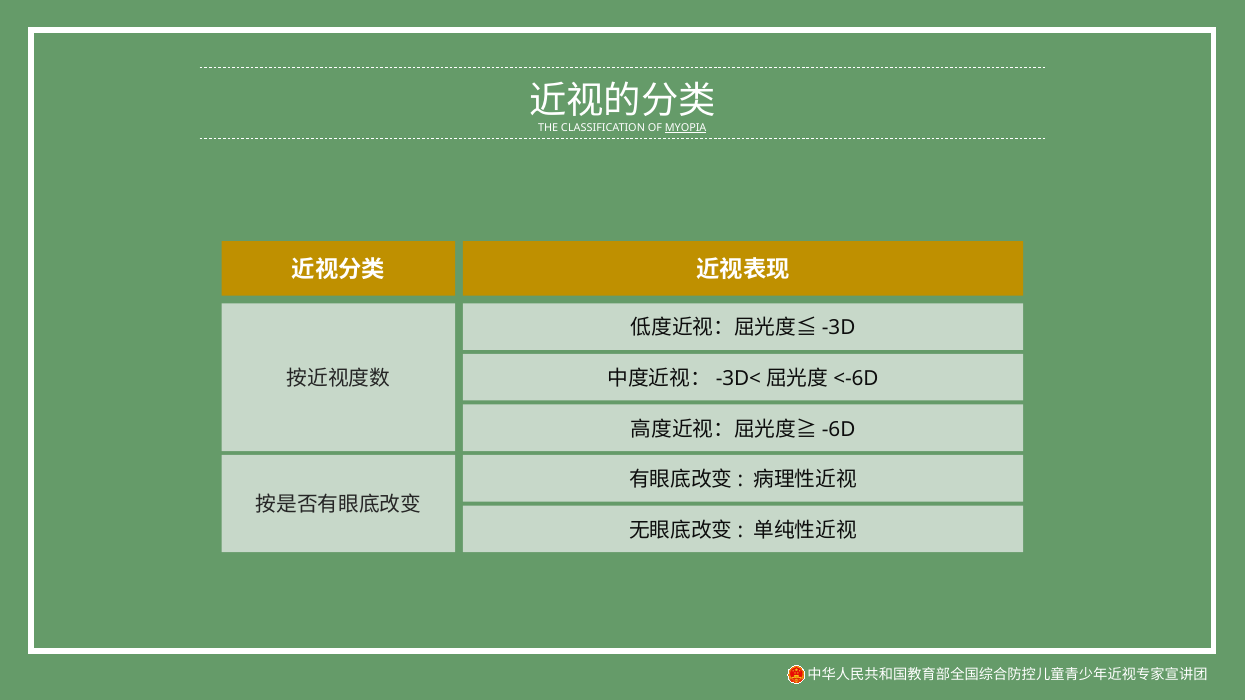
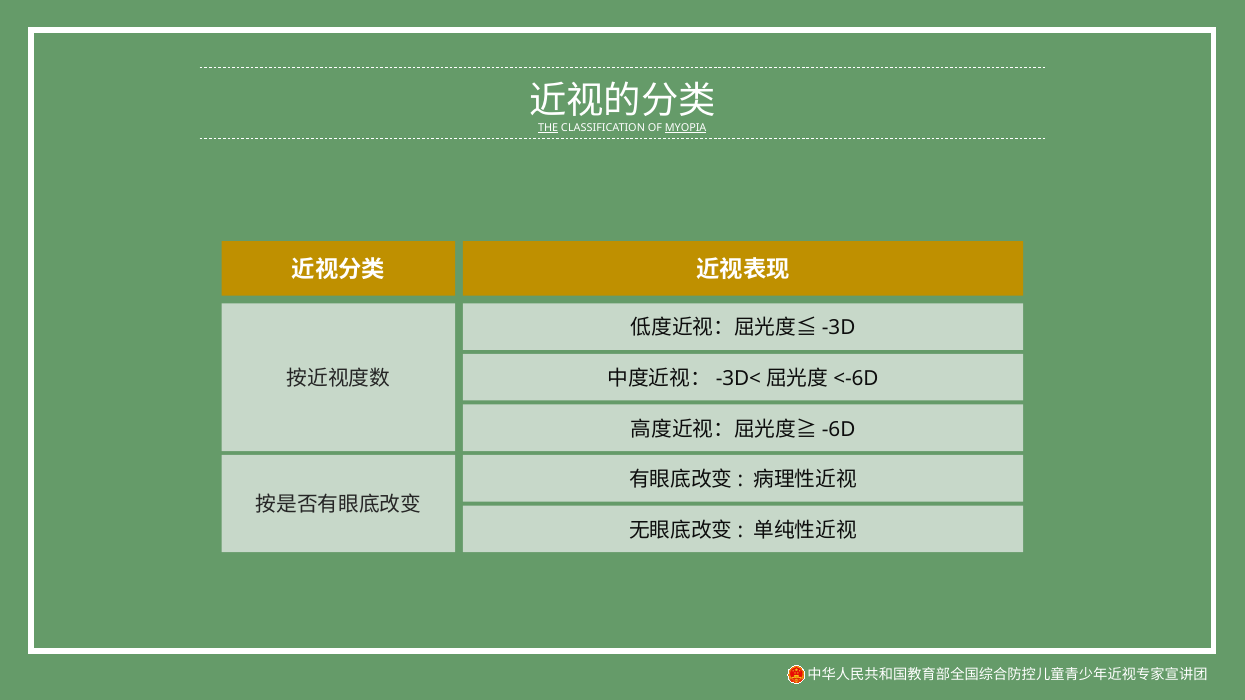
THE underline: none -> present
